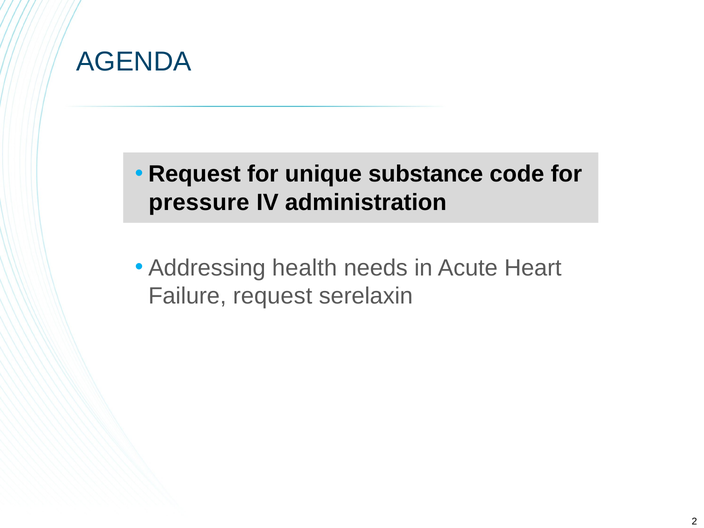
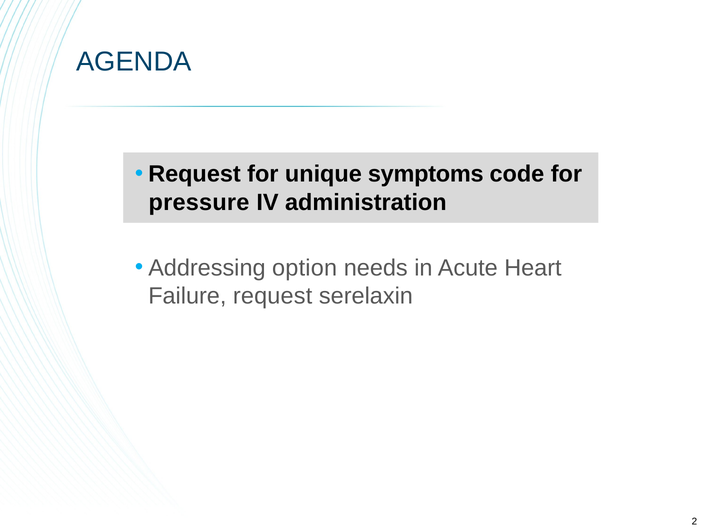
substance: substance -> symptoms
health: health -> option
